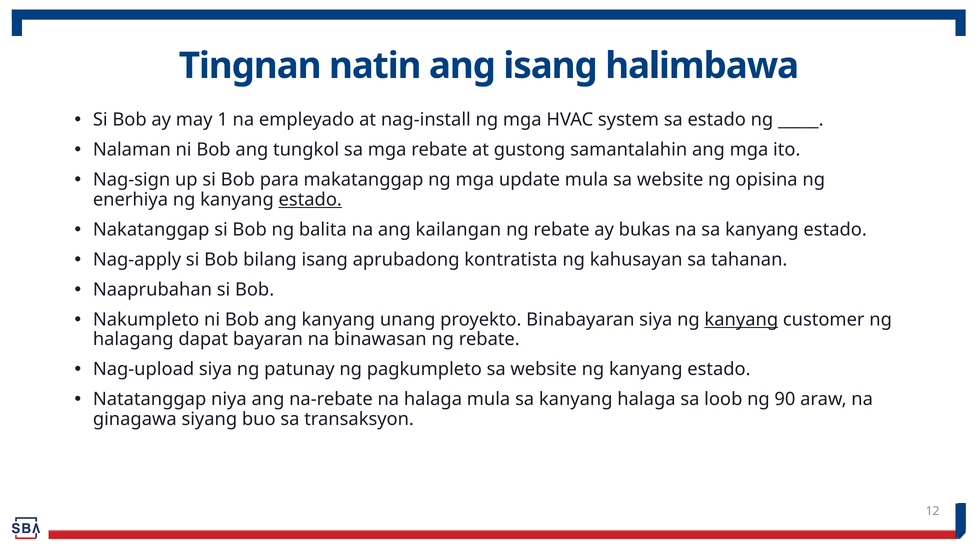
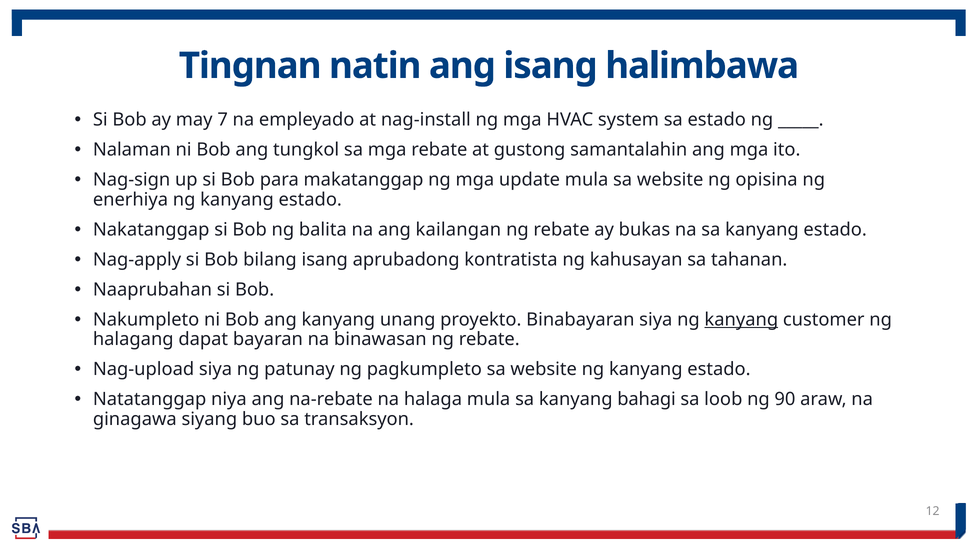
1: 1 -> 7
estado at (310, 200) underline: present -> none
kanyang halaga: halaga -> bahagi
